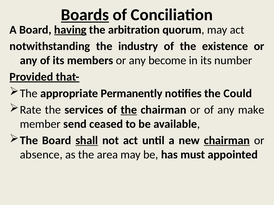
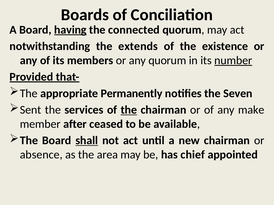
Boards underline: present -> none
arbitration: arbitration -> connected
industry: industry -> extends
any become: become -> quorum
number underline: none -> present
Could: Could -> Seven
Rate: Rate -> Sent
send: send -> after
chairman at (227, 141) underline: present -> none
must: must -> chief
